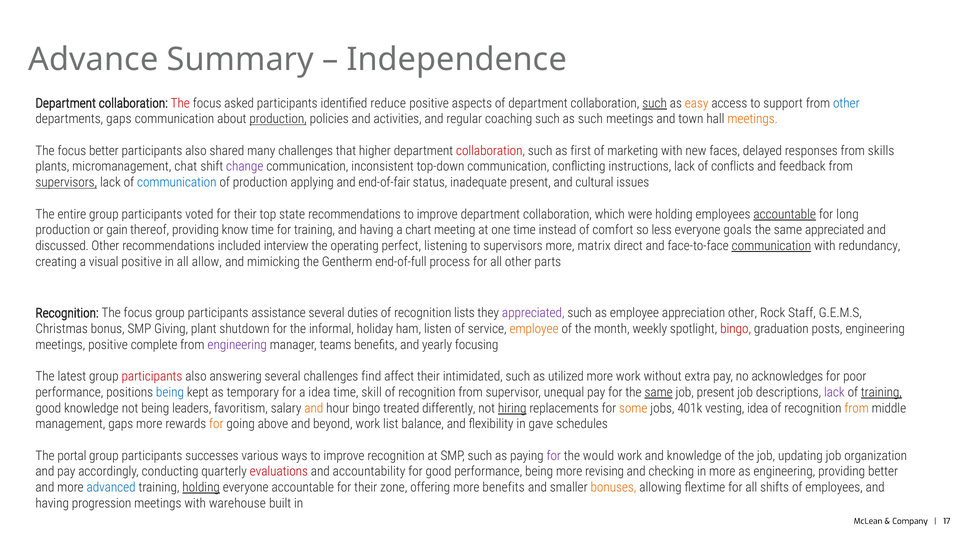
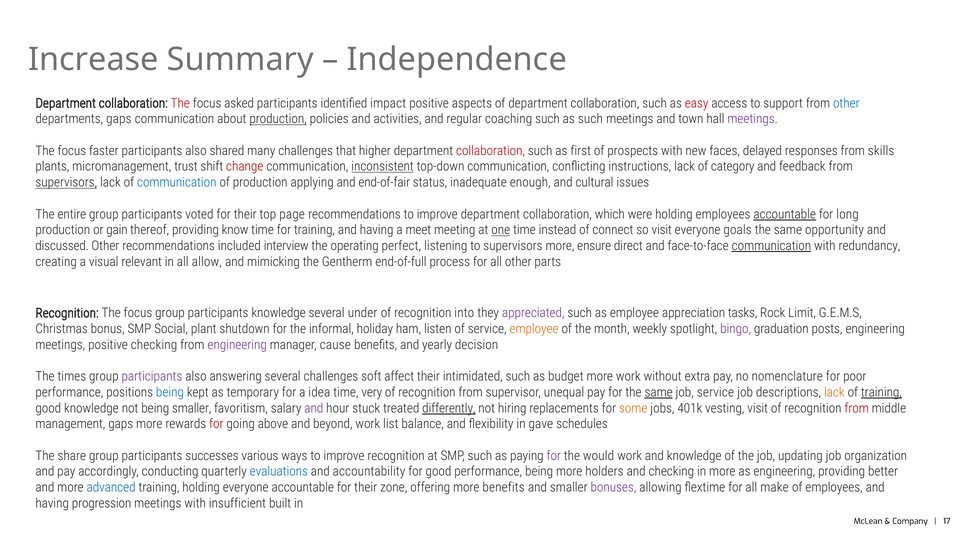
Advance: Advance -> Increase
reduce: reduce -> impact
such at (655, 103) underline: present -> none
easy colour: orange -> red
meetings at (753, 119) colour: orange -> purple
focus better: better -> faster
marketing: marketing -> prospects
chat: chat -> trust
change colour: purple -> red
inconsistent underline: none -> present
conflicts: conflicts -> category
inadequate present: present -> enough
state: state -> page
chart: chart -> meet
one underline: none -> present
comfort: comfort -> connect
so less: less -> visit
same appreciated: appreciated -> opportunity
matrix: matrix -> ensure
visual positive: positive -> relevant
participants assistance: assistance -> knowledge
duties: duties -> under
lists: lists -> into
appreciation other: other -> tasks
Staff: Staff -> Limit
Giving: Giving -> Social
bingo at (736, 329) colour: red -> purple
positive complete: complete -> checking
teams: teams -> cause
focusing: focusing -> decision
latest: latest -> times
participants at (152, 376) colour: red -> purple
find: find -> soft
utilized: utilized -> budget
acknowledges: acknowledges -> nomenclature
skill: skill -> very
job present: present -> service
lack at (834, 392) colour: purple -> orange
being leaders: leaders -> smaller
and at (314, 408) colour: orange -> purple
hour bingo: bingo -> stuck
differently underline: none -> present
hiring underline: present -> none
vesting idea: idea -> visit
from at (857, 408) colour: orange -> red
for at (216, 424) colour: orange -> red
portal: portal -> share
evaluations colour: red -> blue
revising: revising -> holders
holding at (201, 487) underline: present -> none
bonuses colour: orange -> purple
shifts: shifts -> make
warehouse: warehouse -> insufficient
